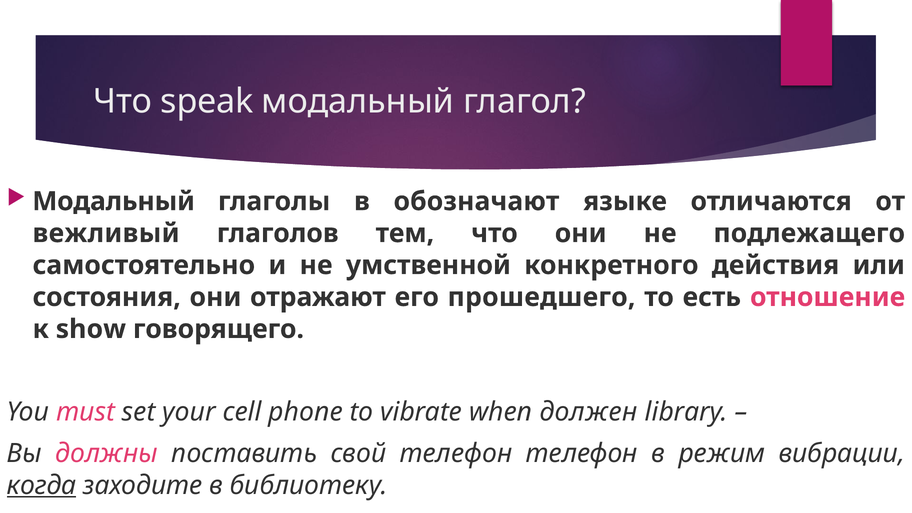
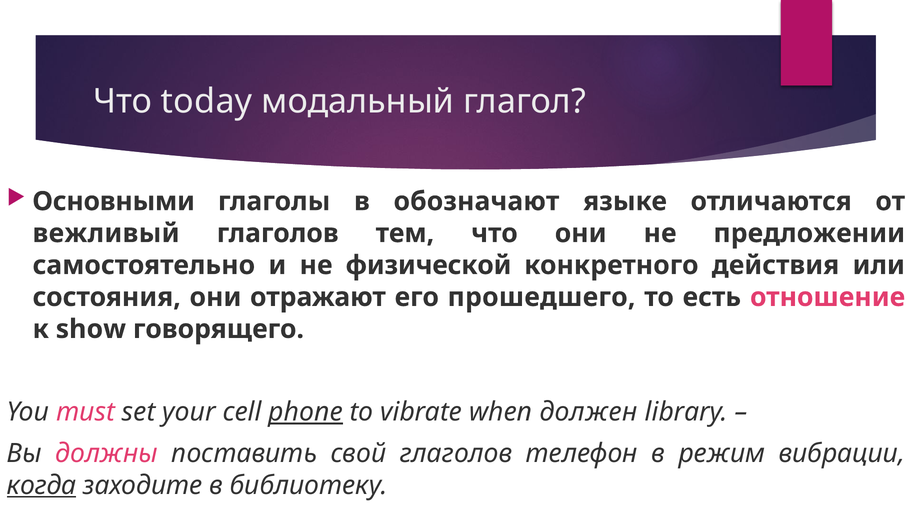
speak: speak -> today
Модальный at (114, 201): Модальный -> Основными
подлежащего: подлежащего -> предложении
умственной: умственной -> физической
phone underline: none -> present
свой телефон: телефон -> глаголов
